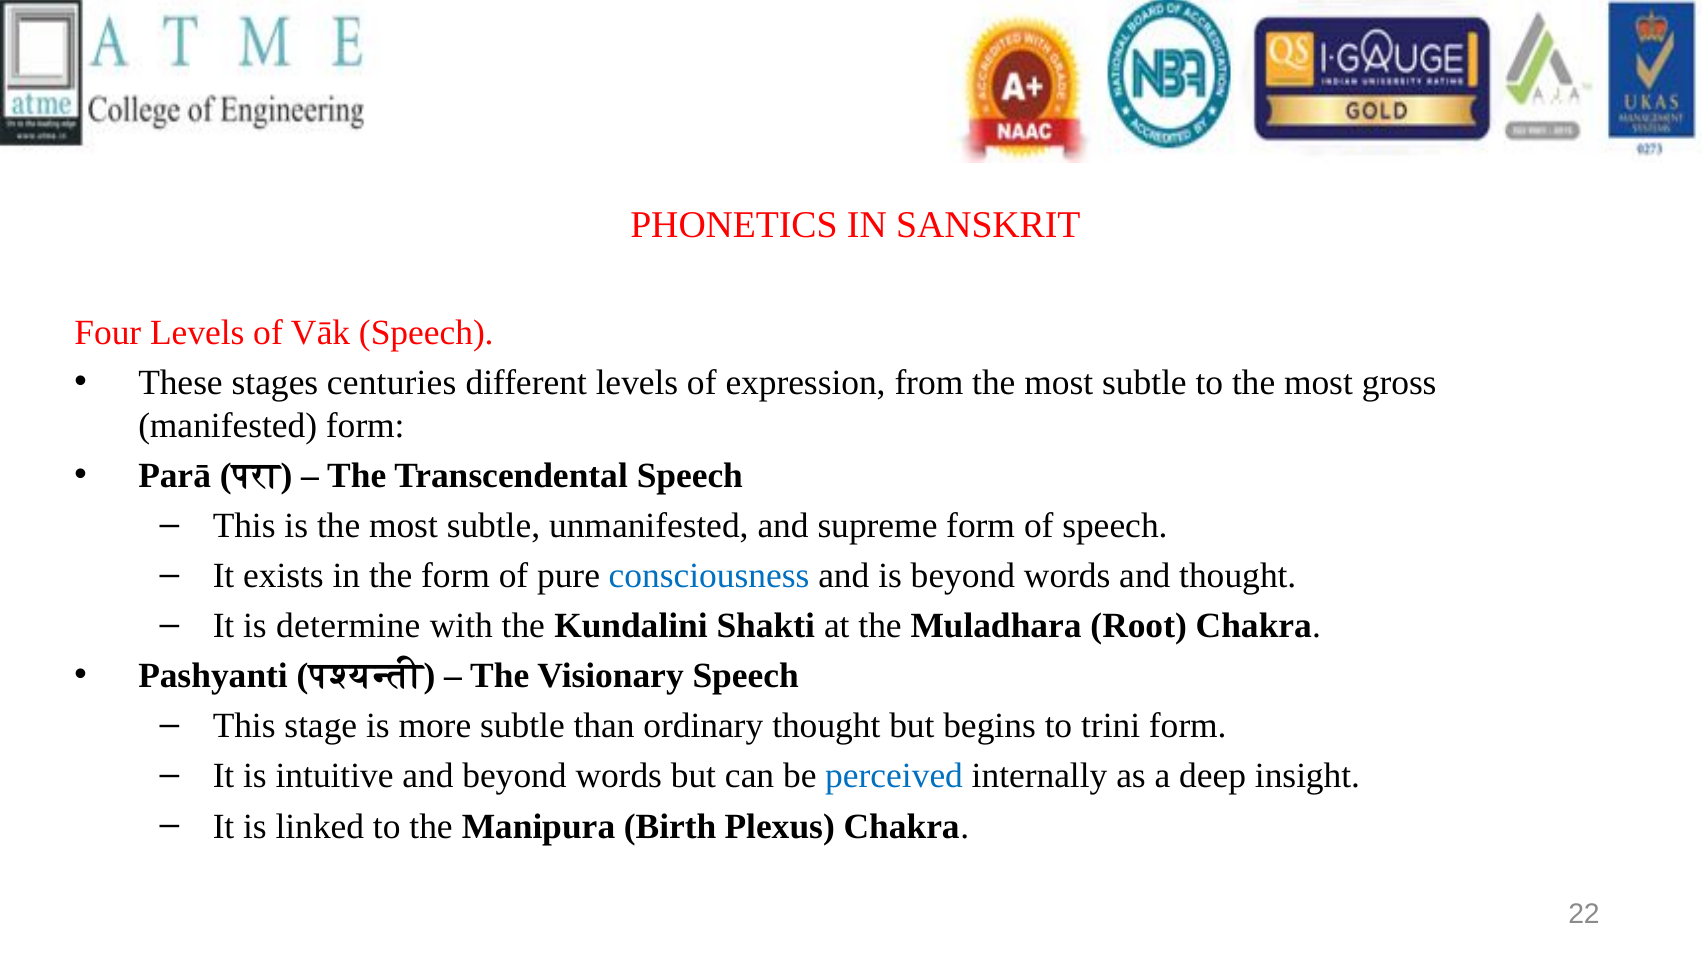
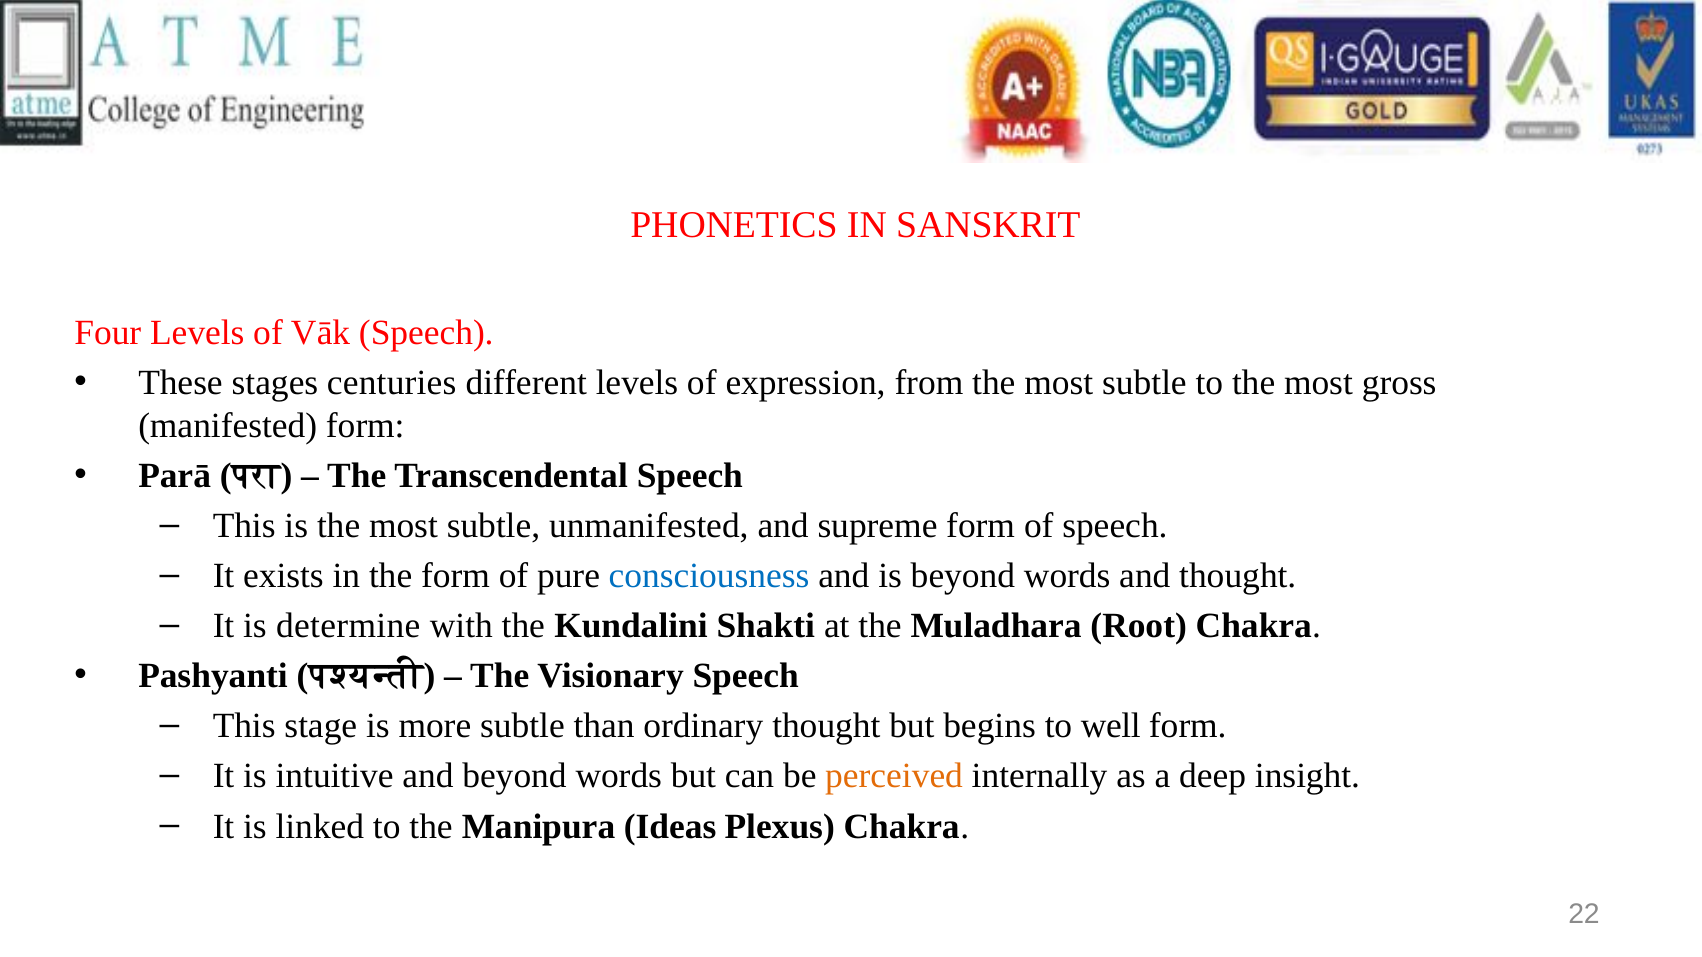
trini: trini -> well
perceived colour: blue -> orange
Birth: Birth -> Ideas
